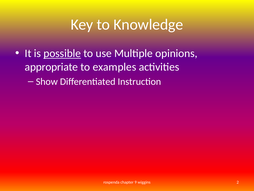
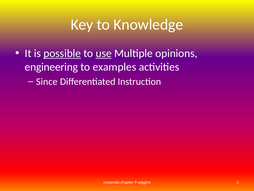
use underline: none -> present
appropriate: appropriate -> engineering
Show: Show -> Since
